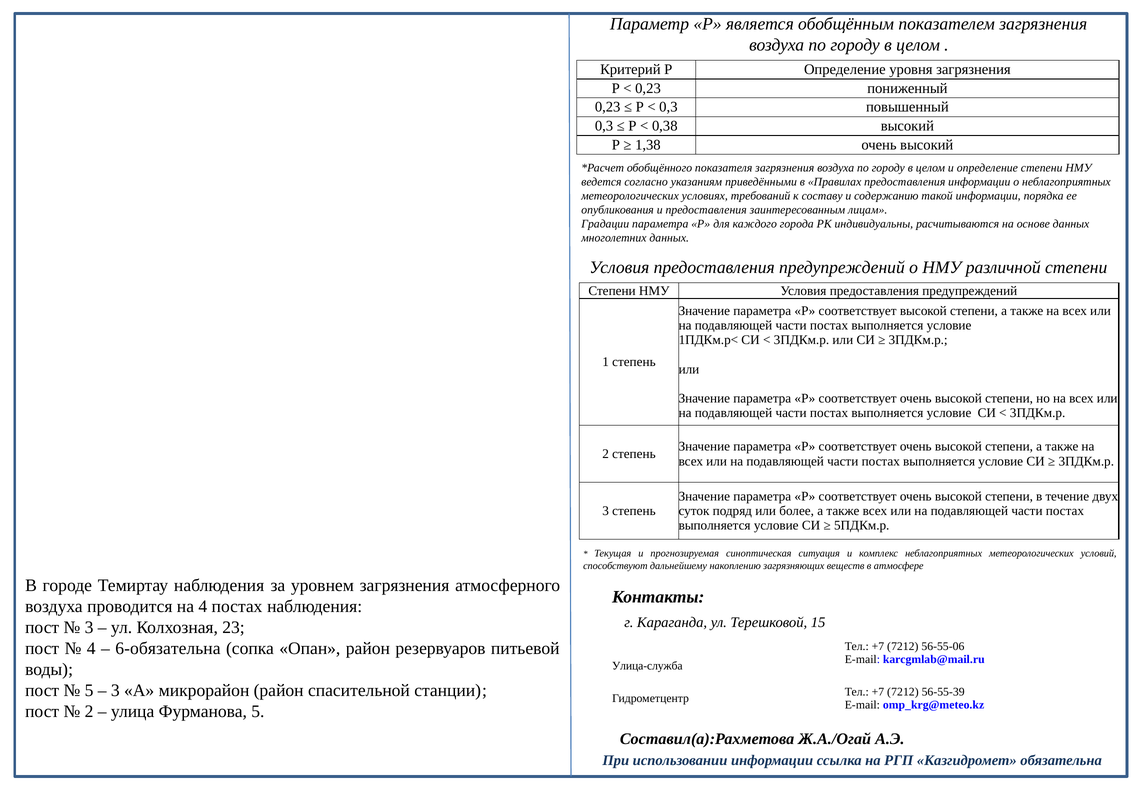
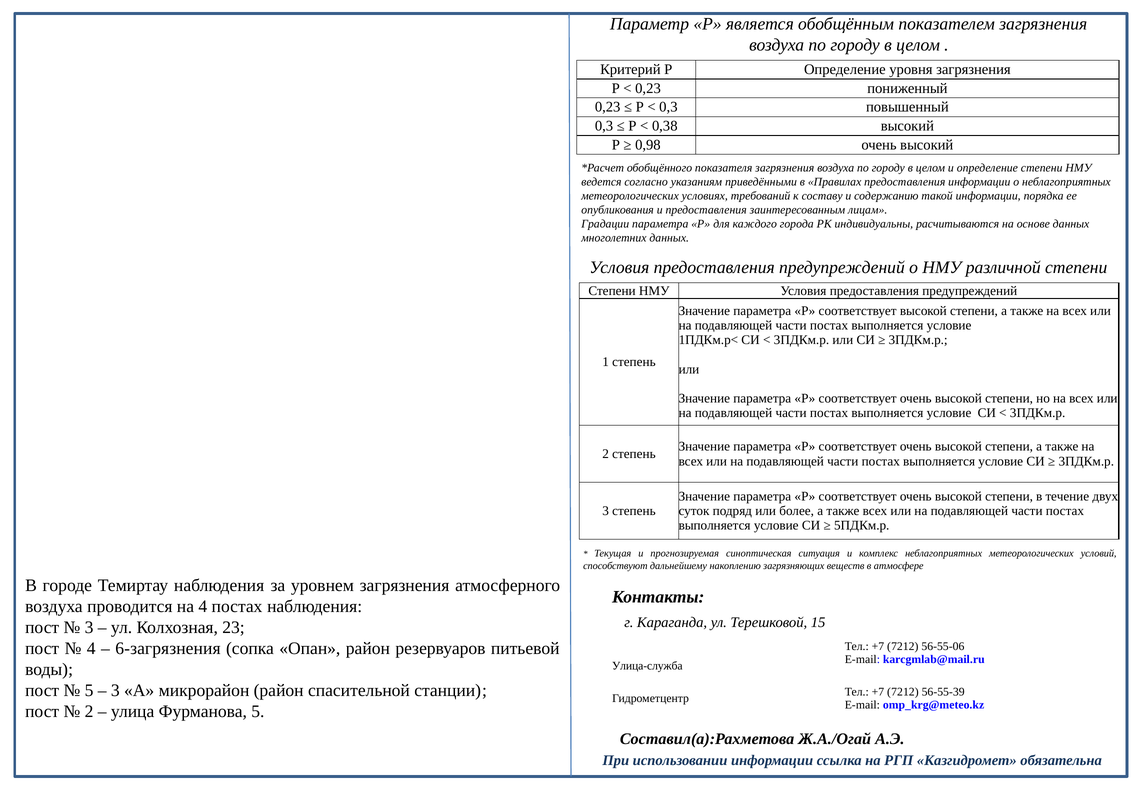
1,38: 1,38 -> 0,98
6-обязательна: 6-обязательна -> 6-загрязнения
